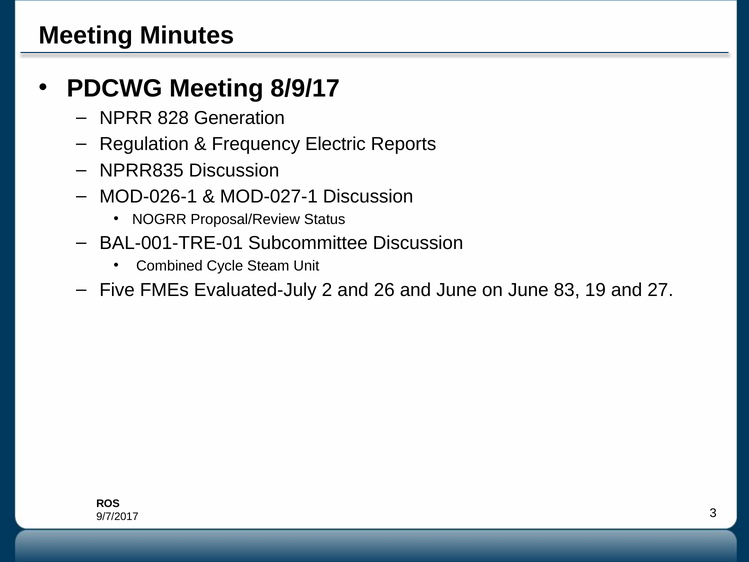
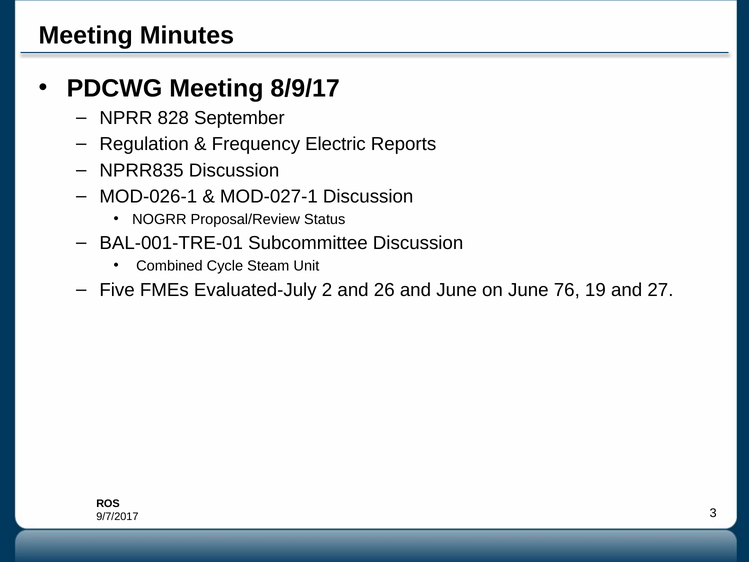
Generation: Generation -> September
83: 83 -> 76
